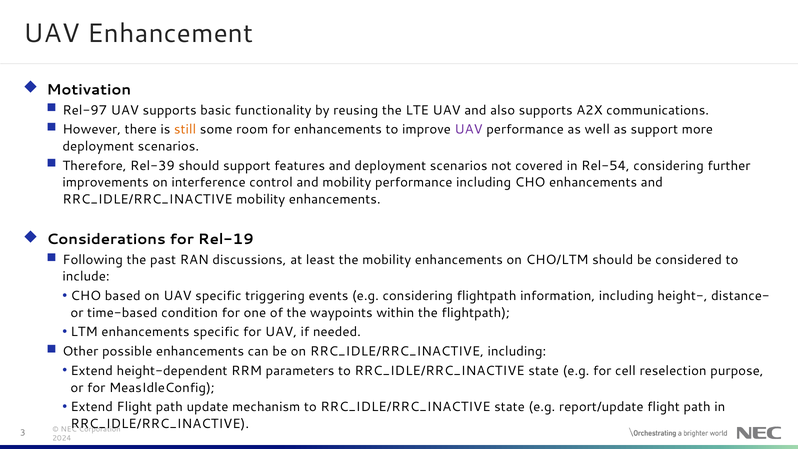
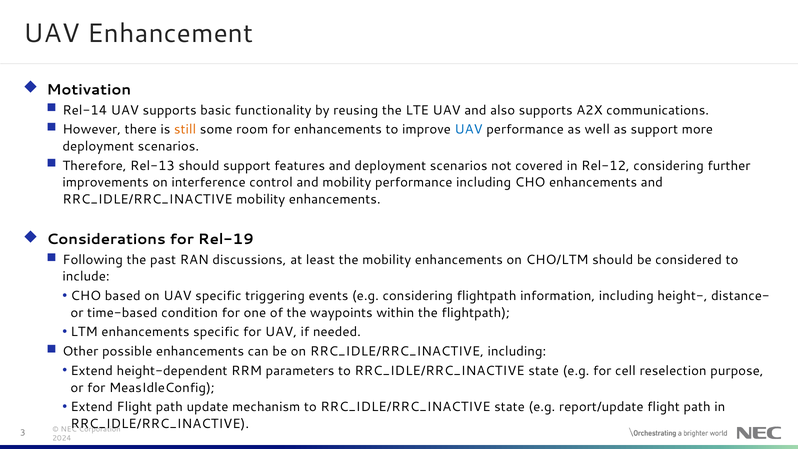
Rel-97: Rel-97 -> Rel-14
UAV at (469, 130) colour: purple -> blue
Rel-39: Rel-39 -> Rel-13
Rel-54: Rel-54 -> Rel-12
